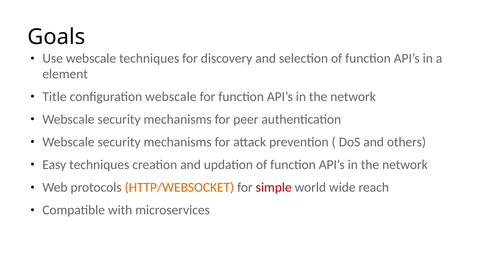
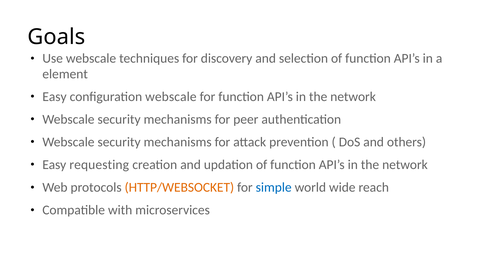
Title at (54, 97): Title -> Easy
Easy techniques: techniques -> requesting
simple colour: red -> blue
